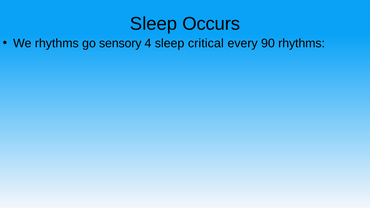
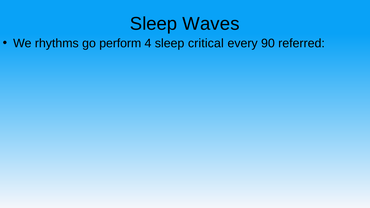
Occurs: Occurs -> Waves
sensory: sensory -> perform
90 rhythms: rhythms -> referred
